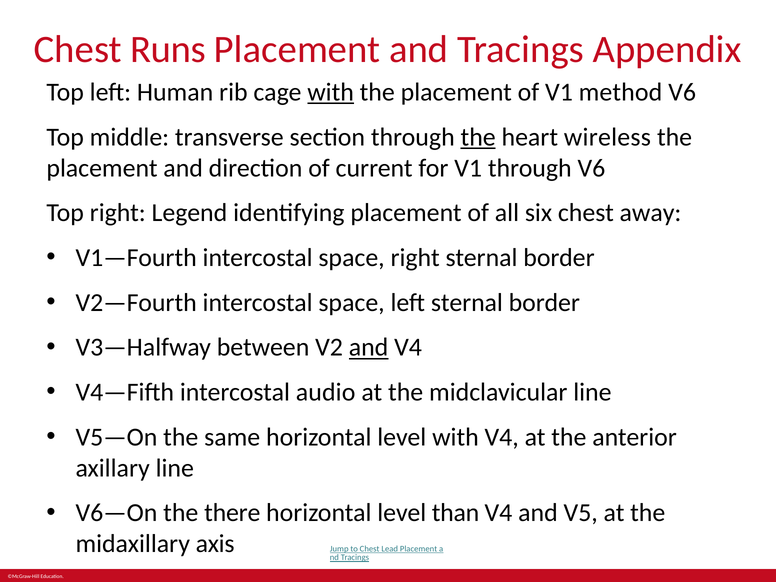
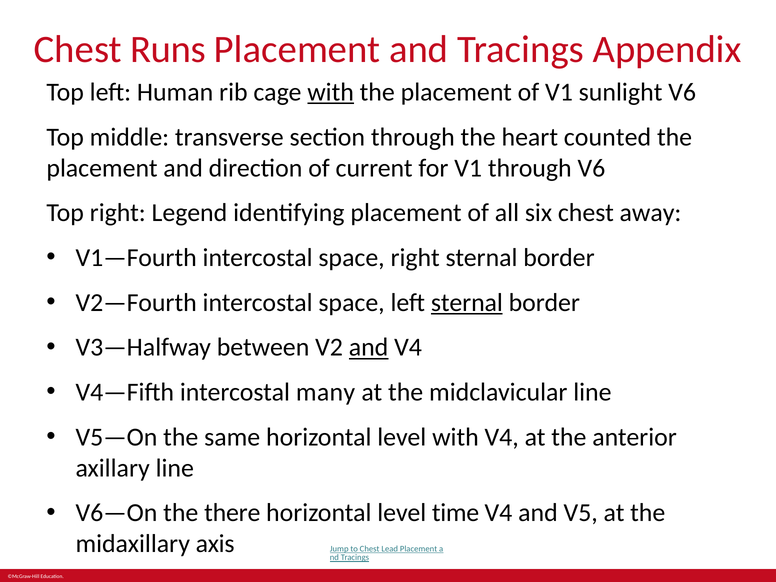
method: method -> sunlight
the at (478, 137) underline: present -> none
wireless: wireless -> counted
sternal at (467, 303) underline: none -> present
audio: audio -> many
than: than -> time
